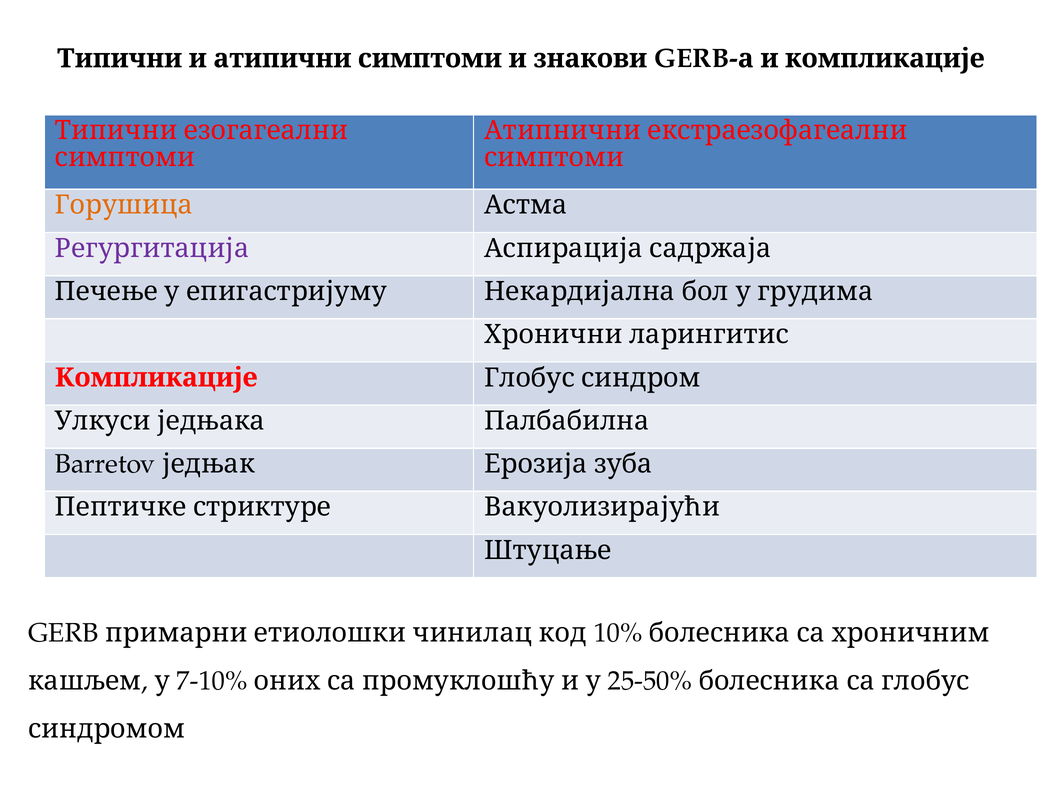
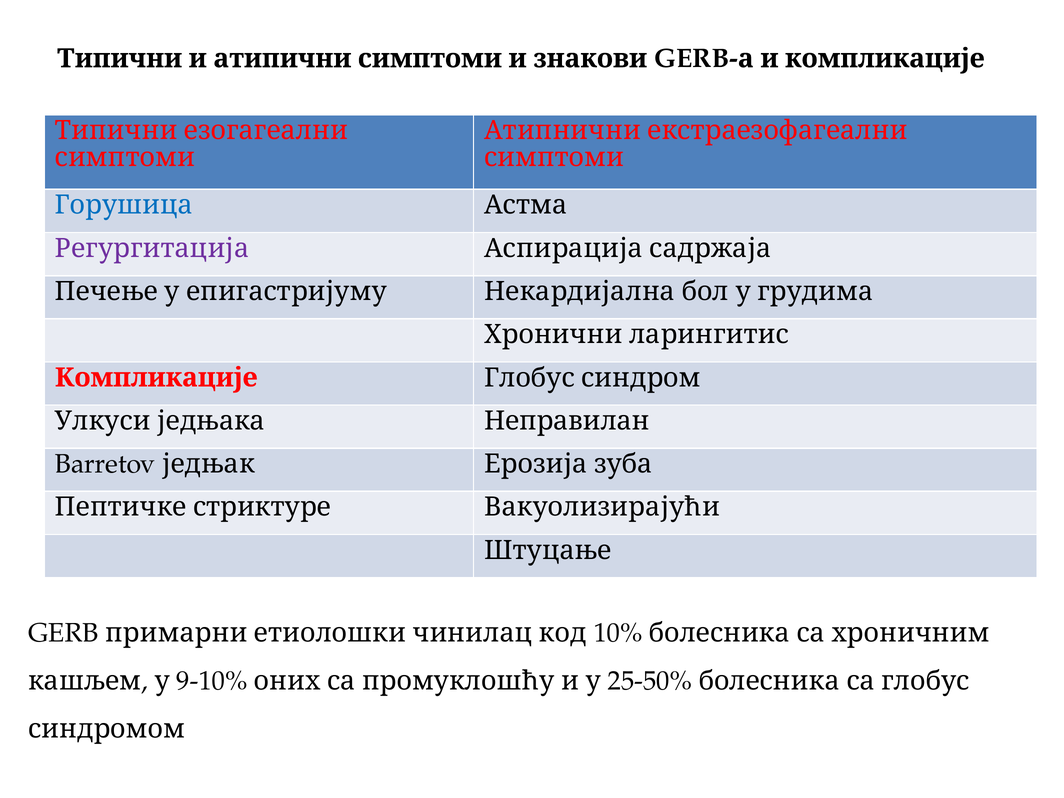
Горушица colour: orange -> blue
Палбабилна: Палбабилна -> Неправилан
7-10%: 7-10% -> 9-10%
